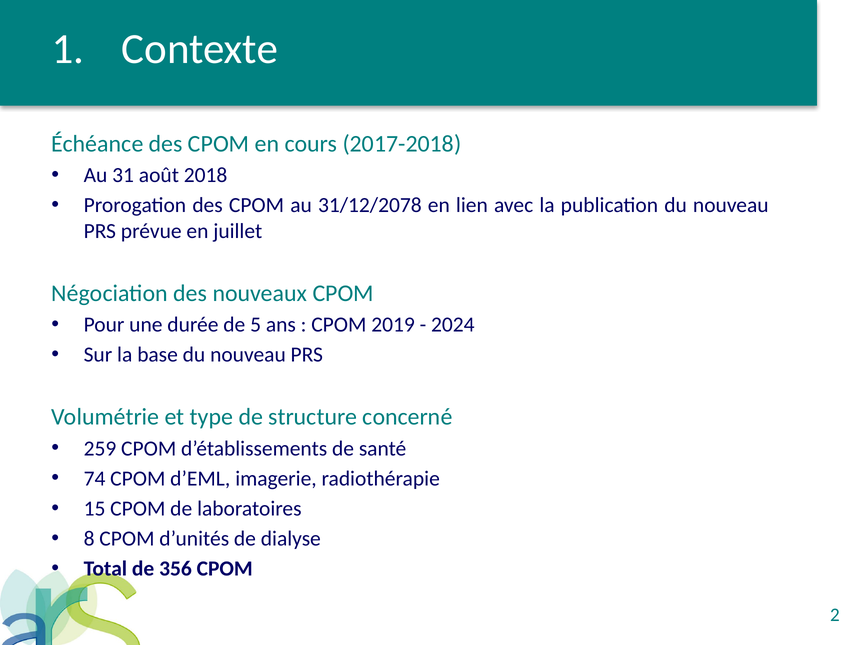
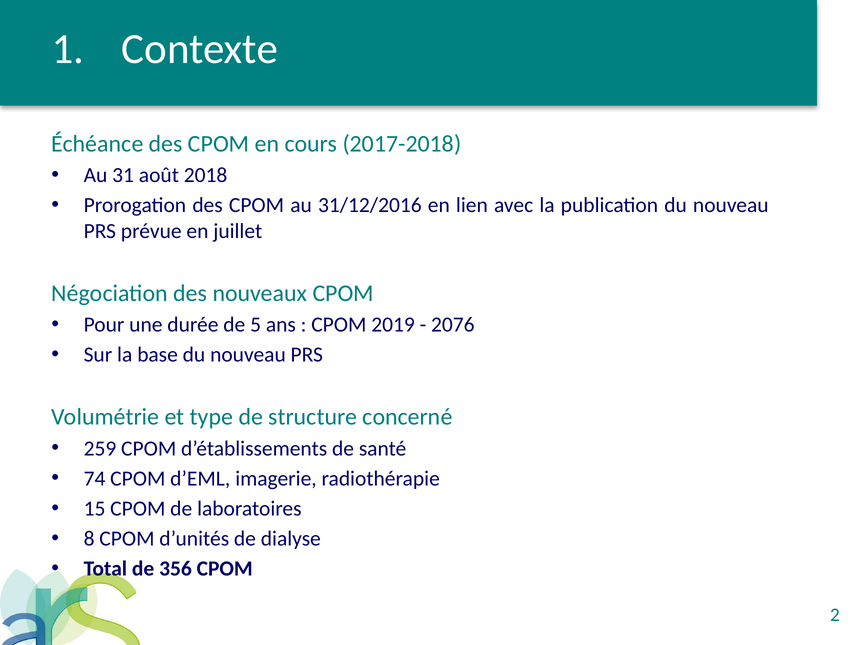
31/12/2078: 31/12/2078 -> 31/12/2016
2024: 2024 -> 2076
